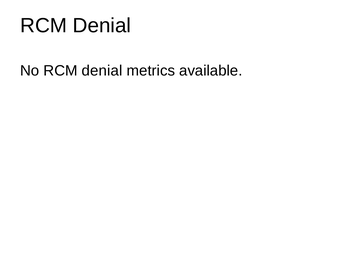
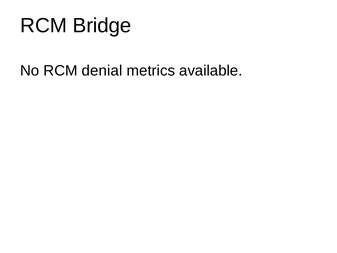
Denial at (102, 26): Denial -> Bridge
